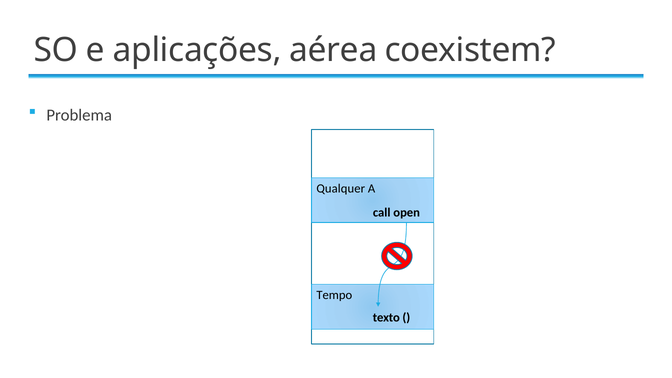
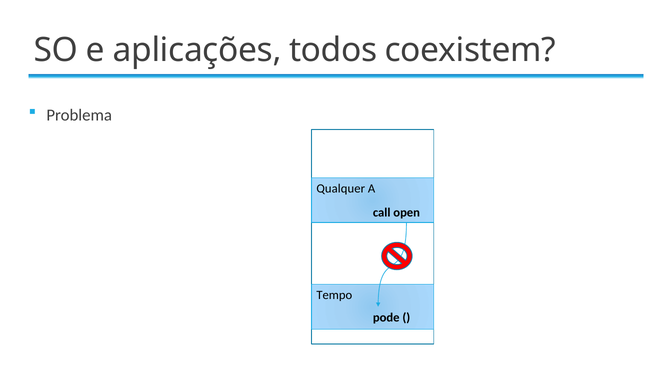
aérea: aérea -> todos
texto: texto -> pode
